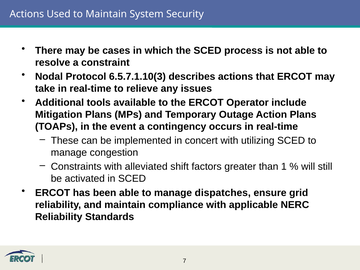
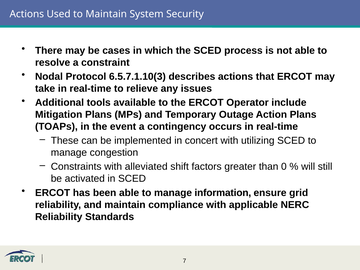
1: 1 -> 0
dispatches: dispatches -> information
